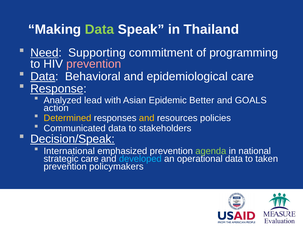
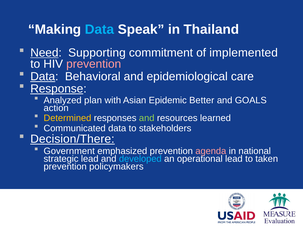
Data at (100, 29) colour: light green -> light blue
programming: programming -> implemented
lead: lead -> plan
and at (147, 118) colour: yellow -> light green
policies: policies -> learned
Decision/Speak: Decision/Speak -> Decision/There
International: International -> Government
agenda colour: light green -> pink
strategic care: care -> lead
operational data: data -> lead
